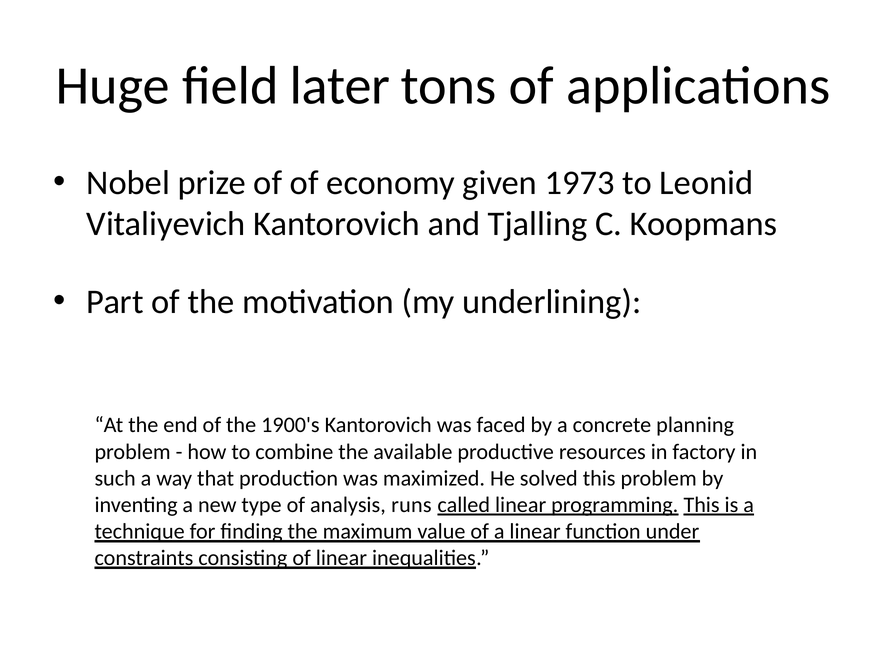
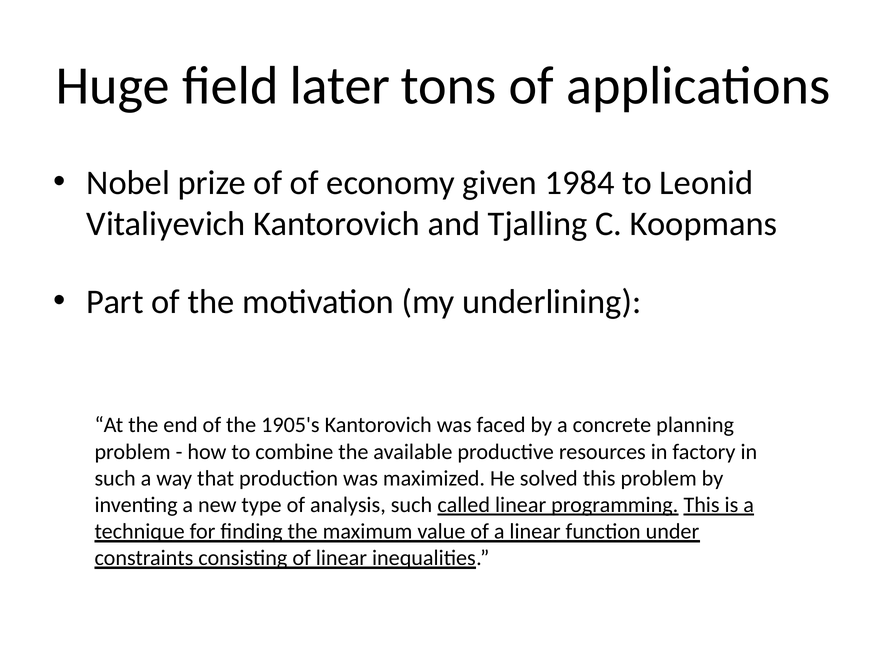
1973: 1973 -> 1984
1900's: 1900's -> 1905's
analysis runs: runs -> such
